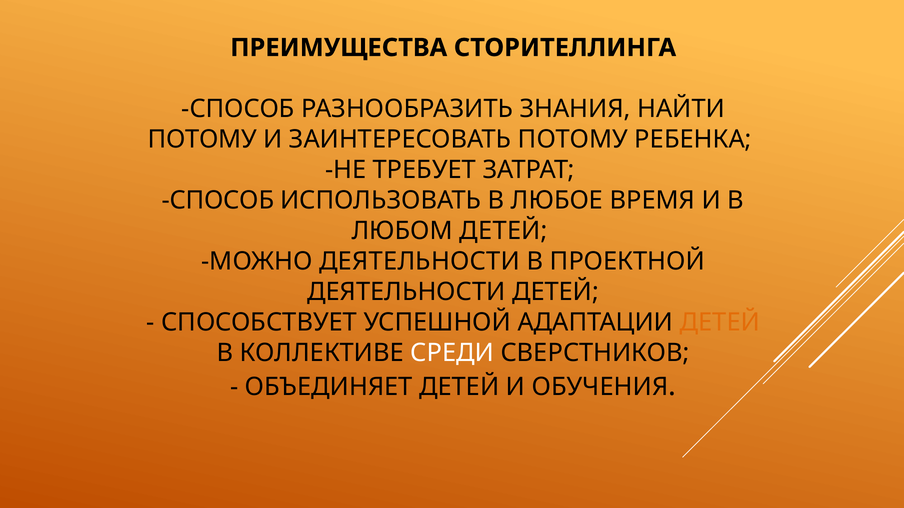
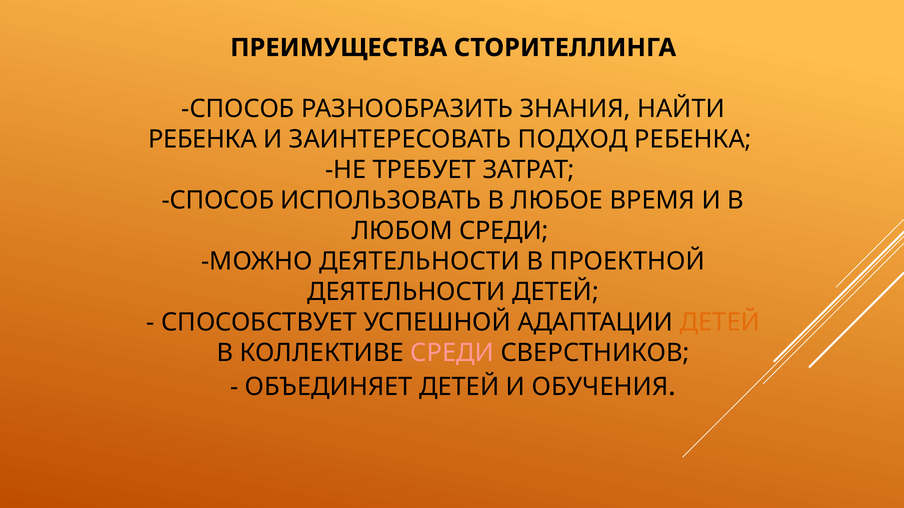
ПОТОМУ at (202, 139): ПОТОМУ -> РЕБЕНКА
ЗАИНТЕРЕСОВАТЬ ПОТОМУ: ПОТОМУ -> ПОДХОД
ЛЮБОМ ДЕТЕЙ: ДЕТЕЙ -> СРЕДИ
СРЕДИ at (452, 353) colour: white -> pink
